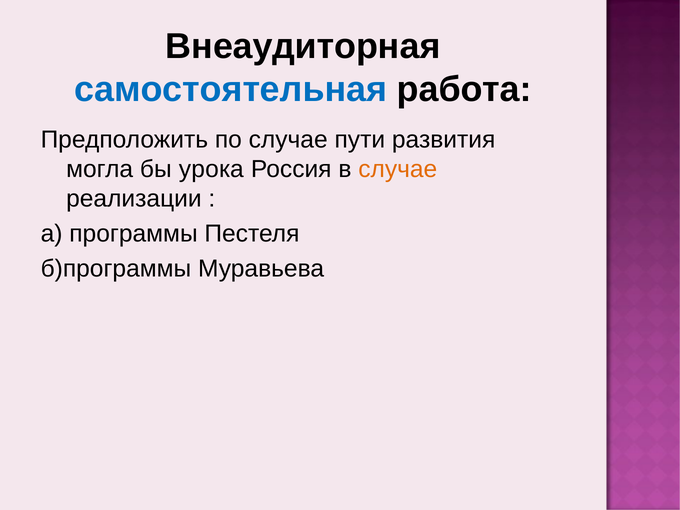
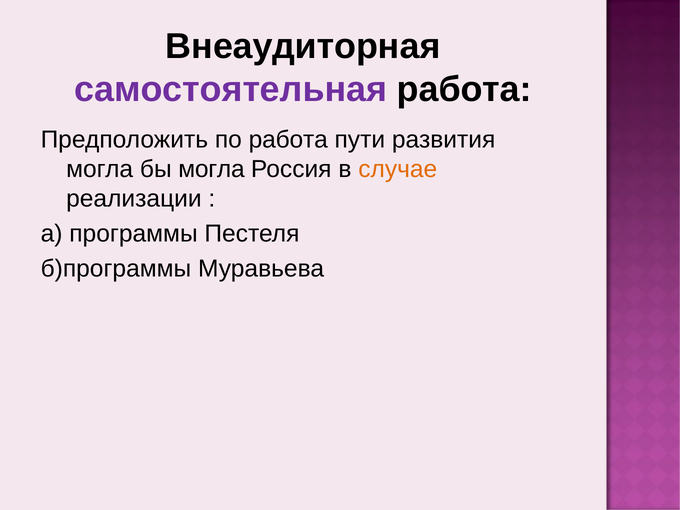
самостоятельная colour: blue -> purple
по случае: случае -> работа
бы урока: урока -> могла
